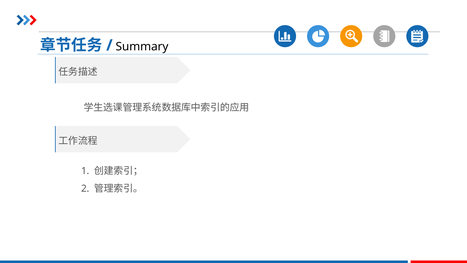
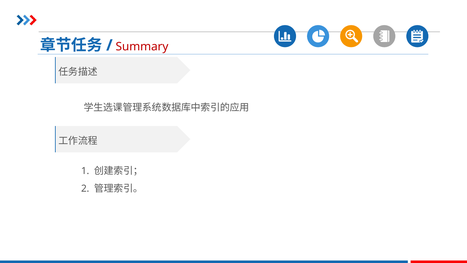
Summary colour: black -> red
